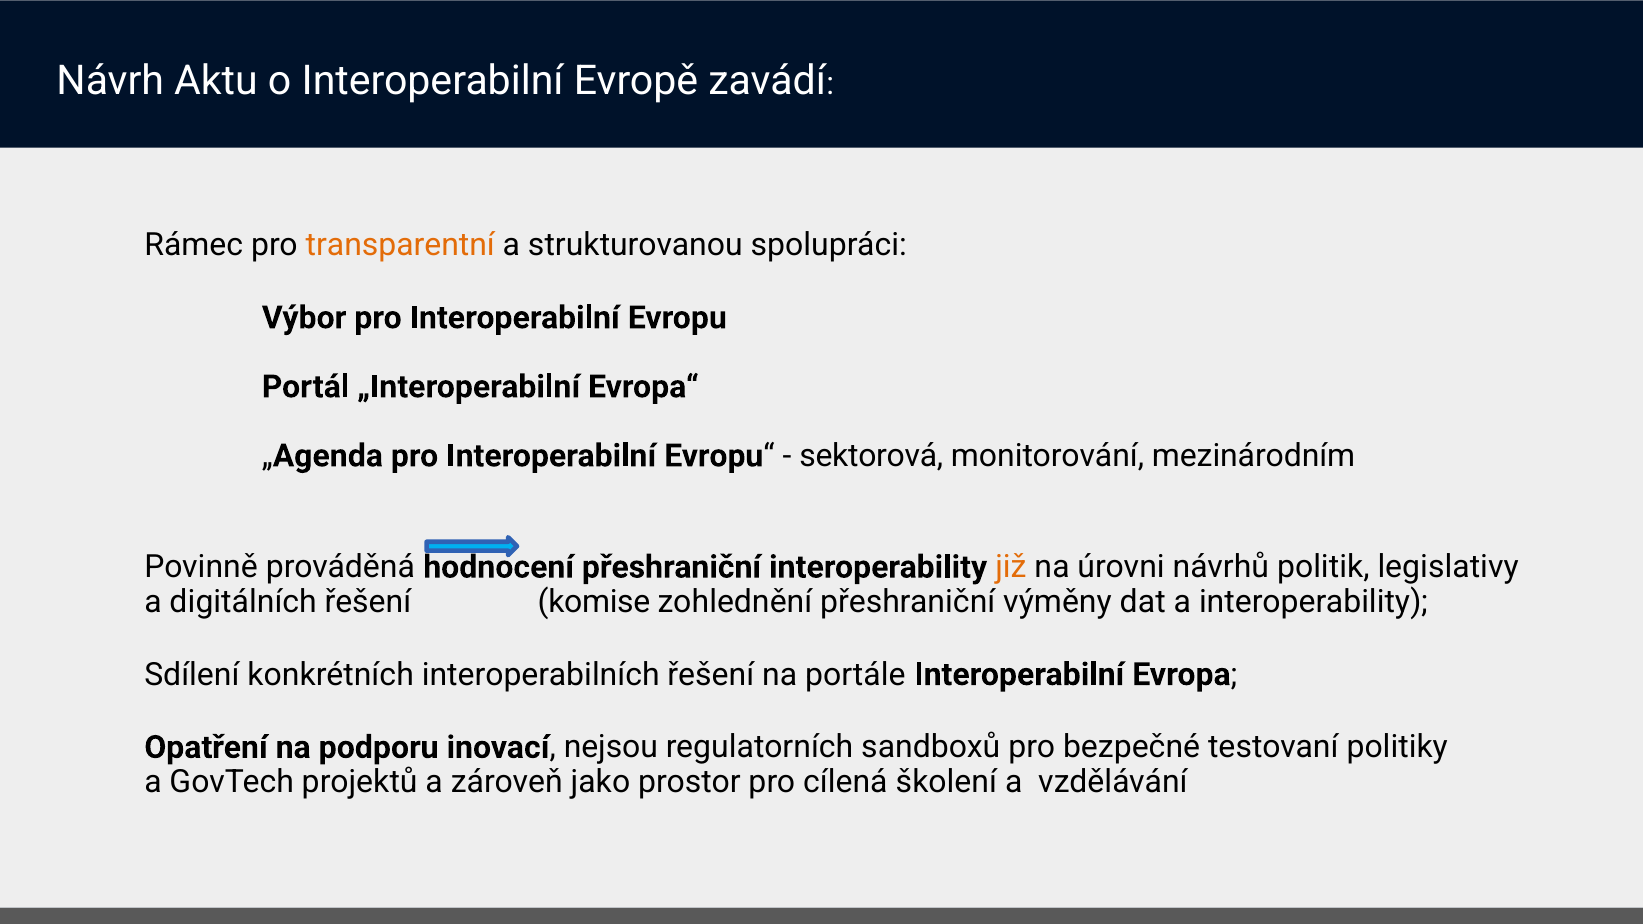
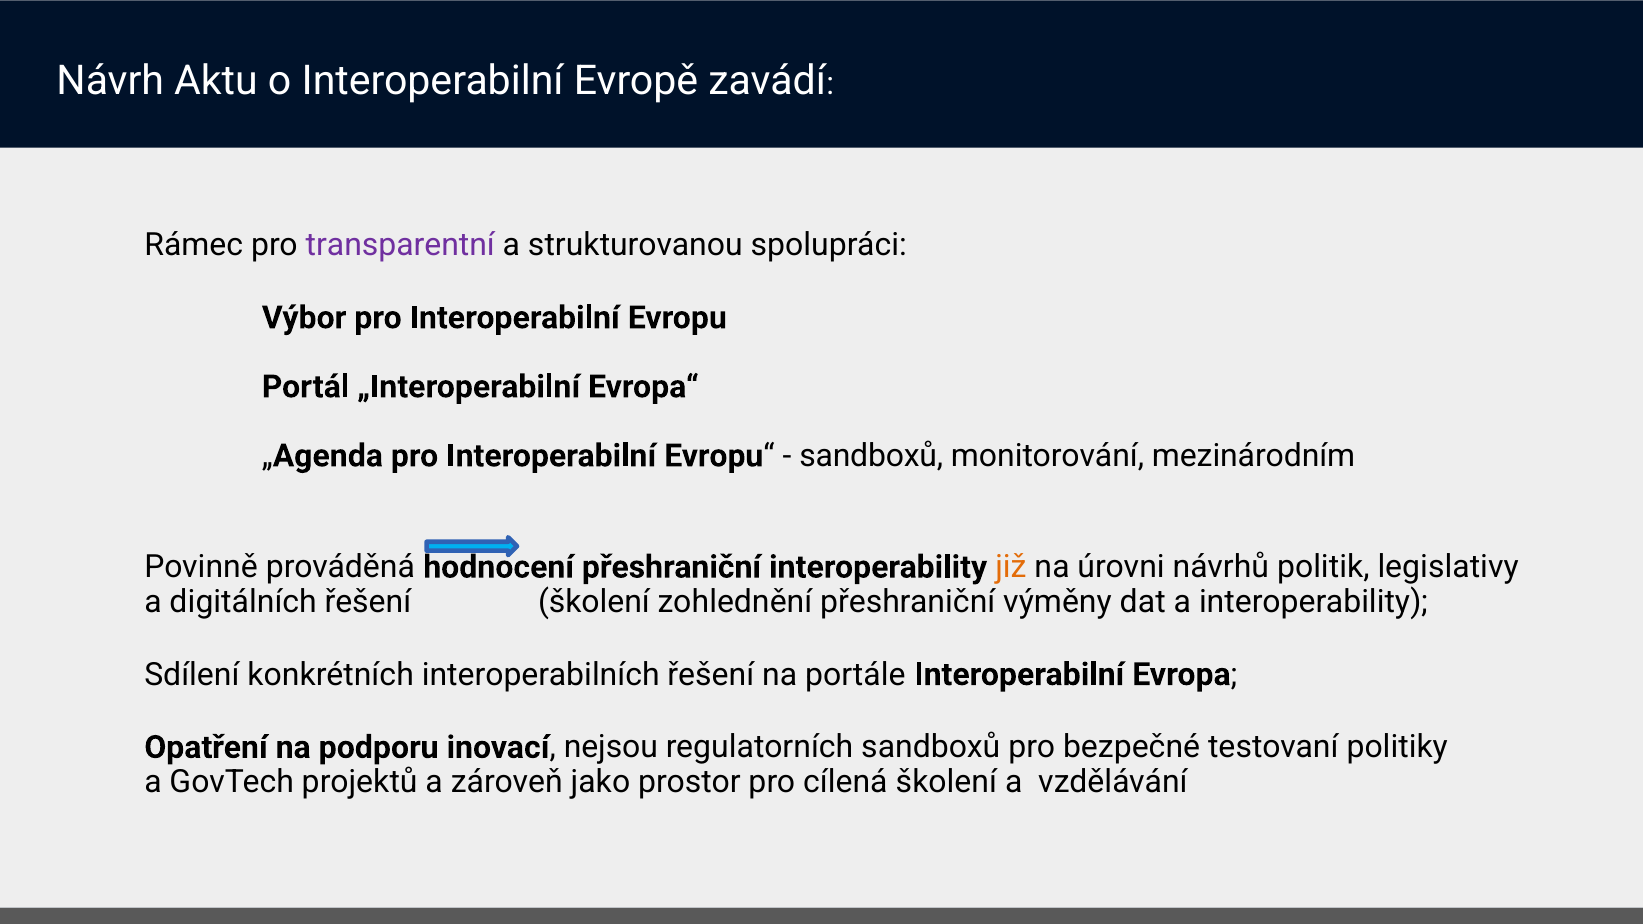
transparentní colour: orange -> purple
sektorová at (871, 456): sektorová -> sandboxů
řešení komise: komise -> školení
